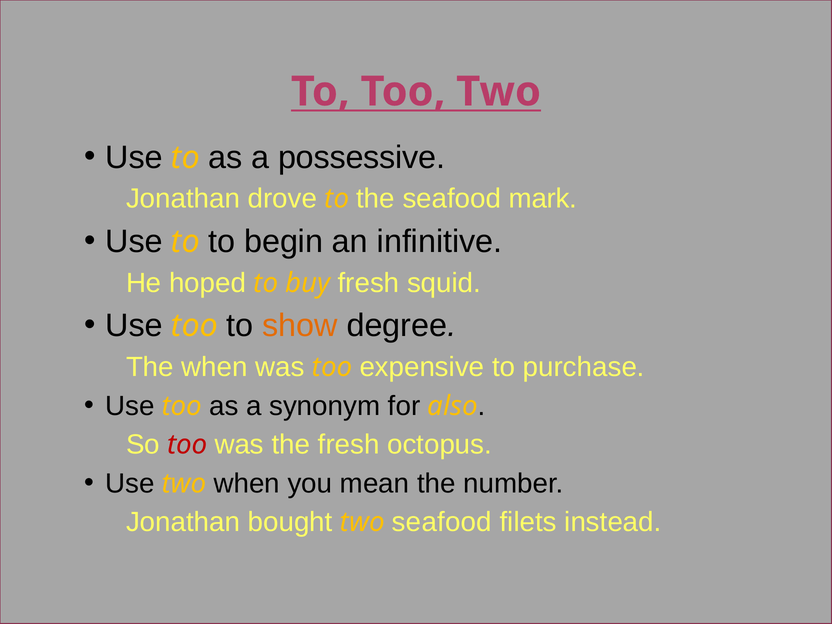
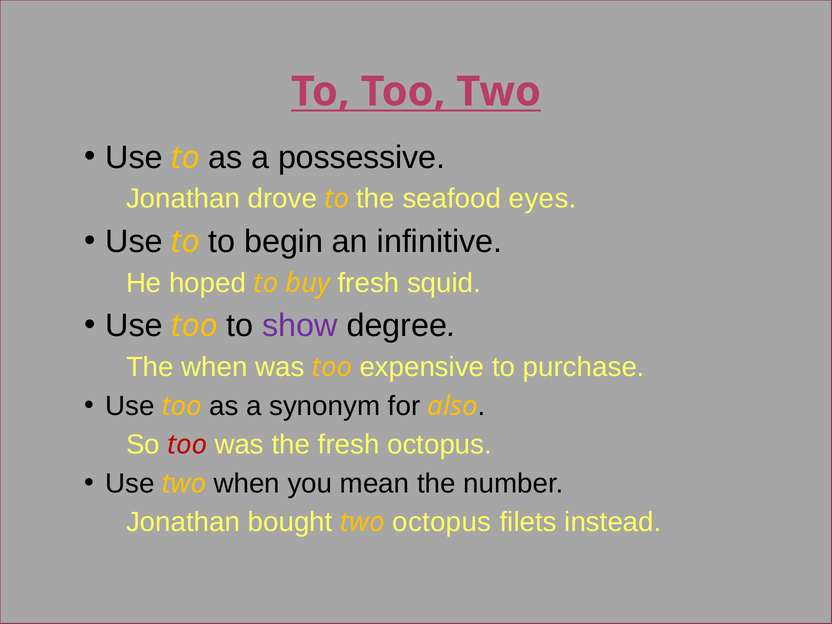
mark: mark -> eyes
show colour: orange -> purple
two seafood: seafood -> octopus
